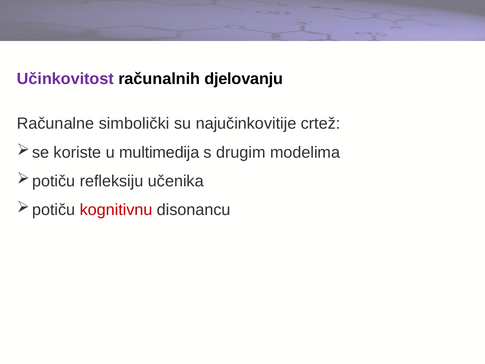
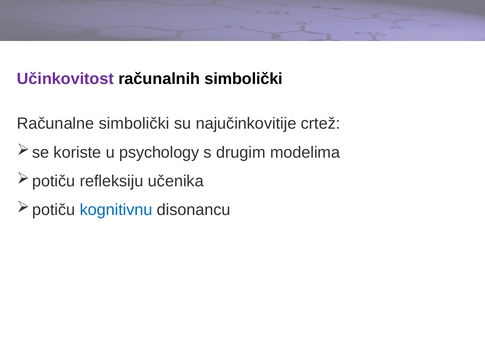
računalnih djelovanju: djelovanju -> simbolički
multimedija: multimedija -> psychology
kognitivnu colour: red -> blue
